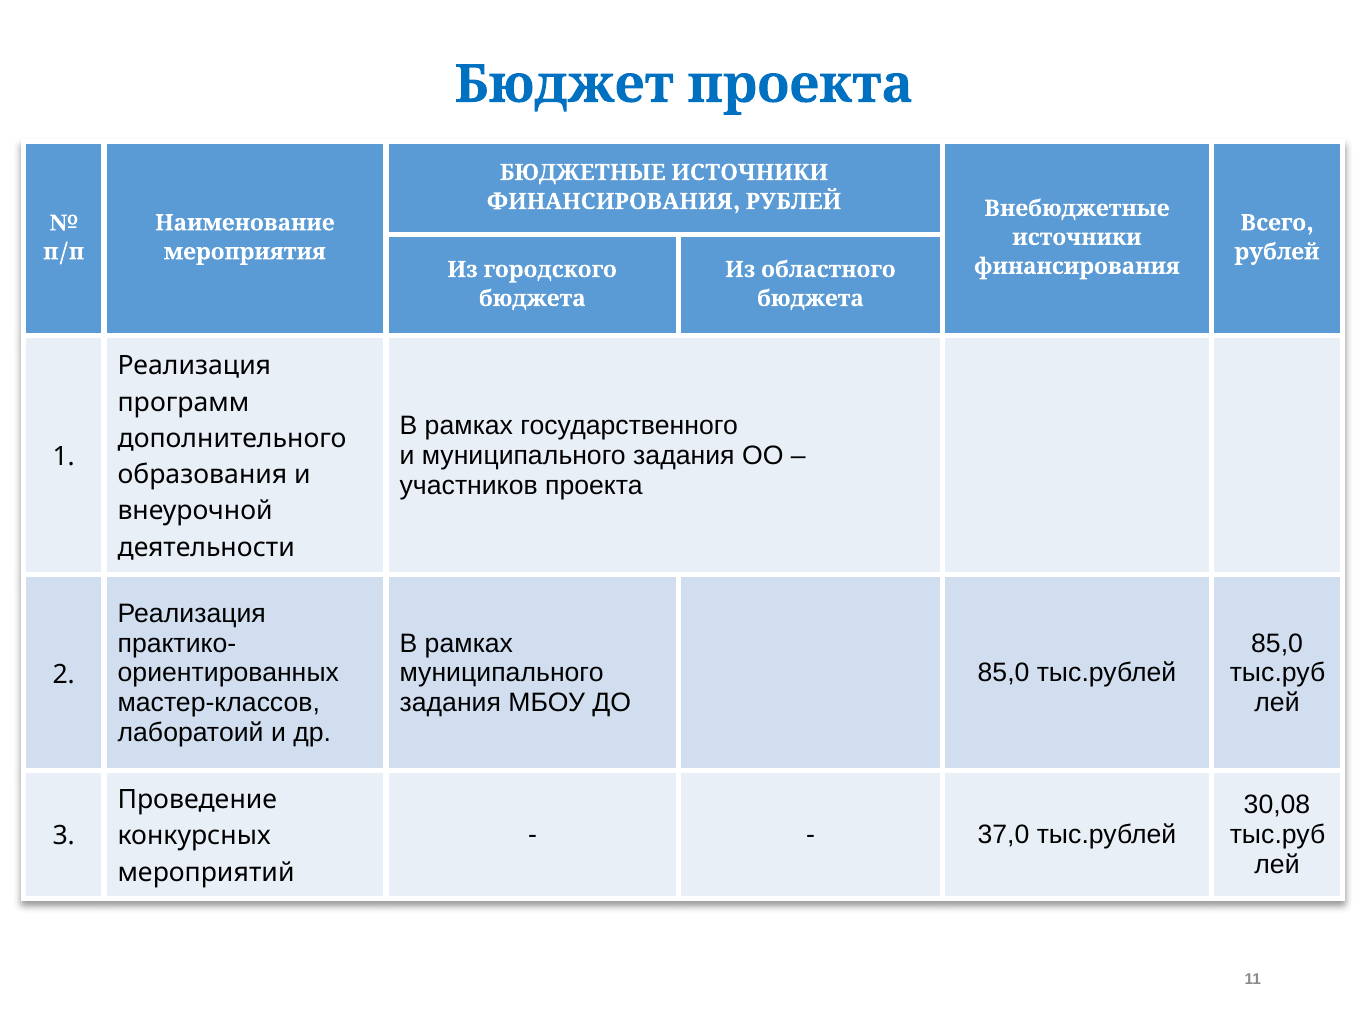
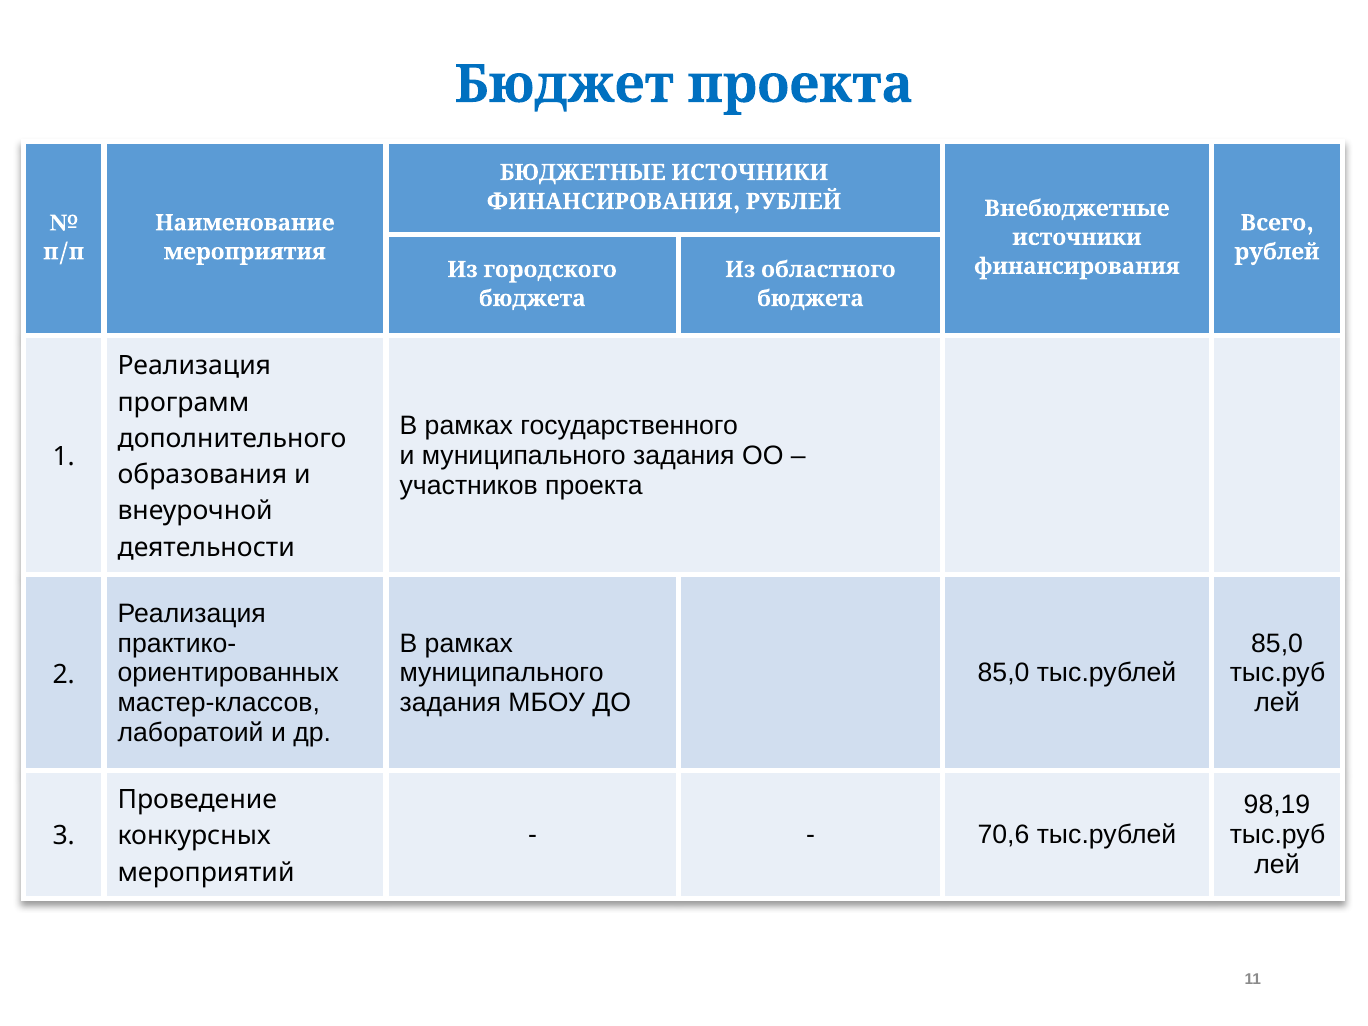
30,08: 30,08 -> 98,19
37,0: 37,0 -> 70,6
